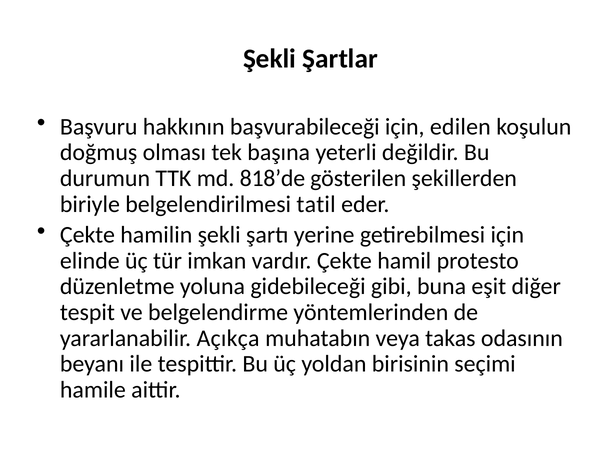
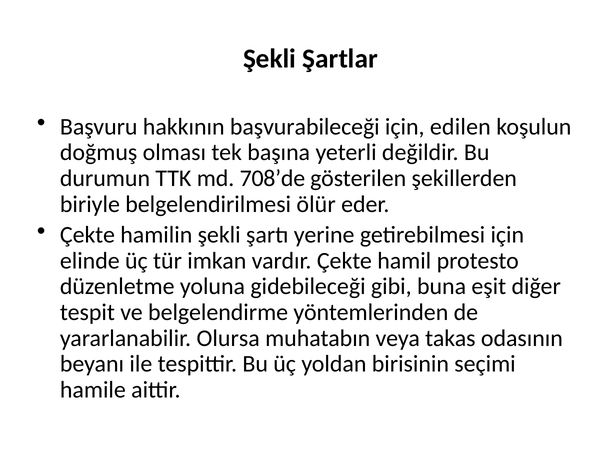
818’de: 818’de -> 708’de
tatil: tatil -> ölür
Açıkça: Açıkça -> Olursa
